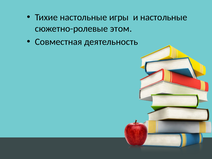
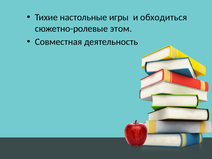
и настольные: настольные -> обходиться
